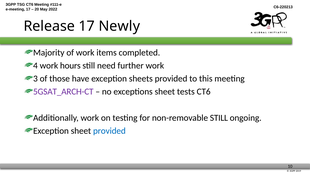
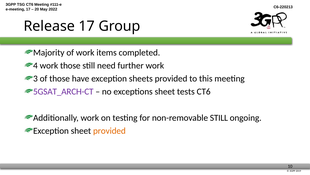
Newly: Newly -> Group
work hours: hours -> those
provided at (109, 130) colour: blue -> orange
